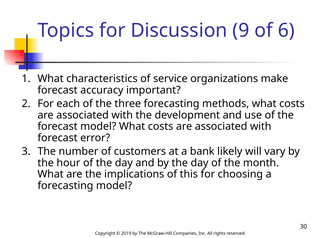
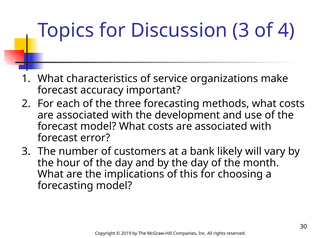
Discussion 9: 9 -> 3
6: 6 -> 4
